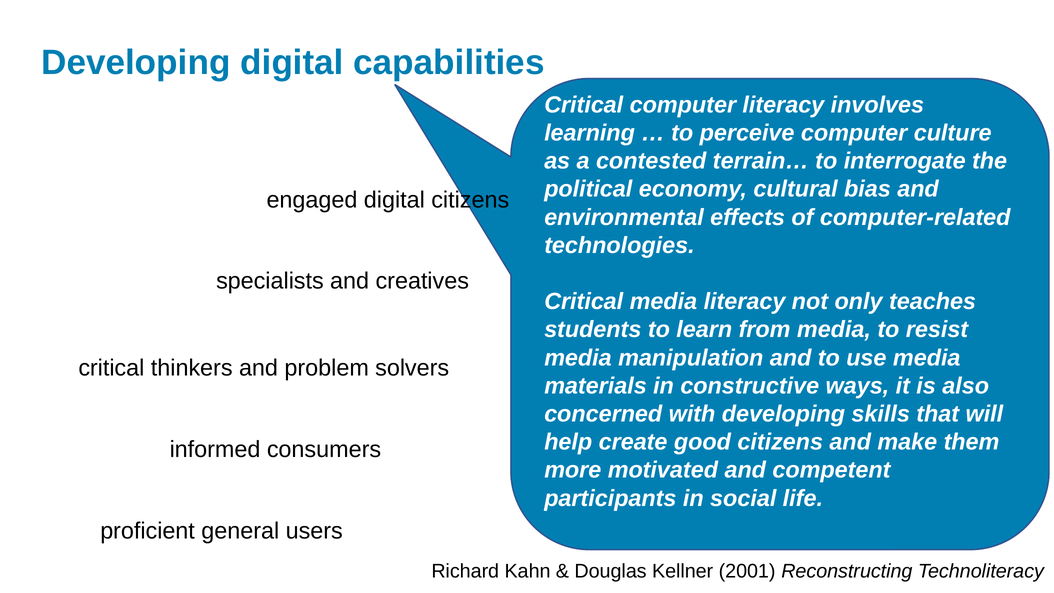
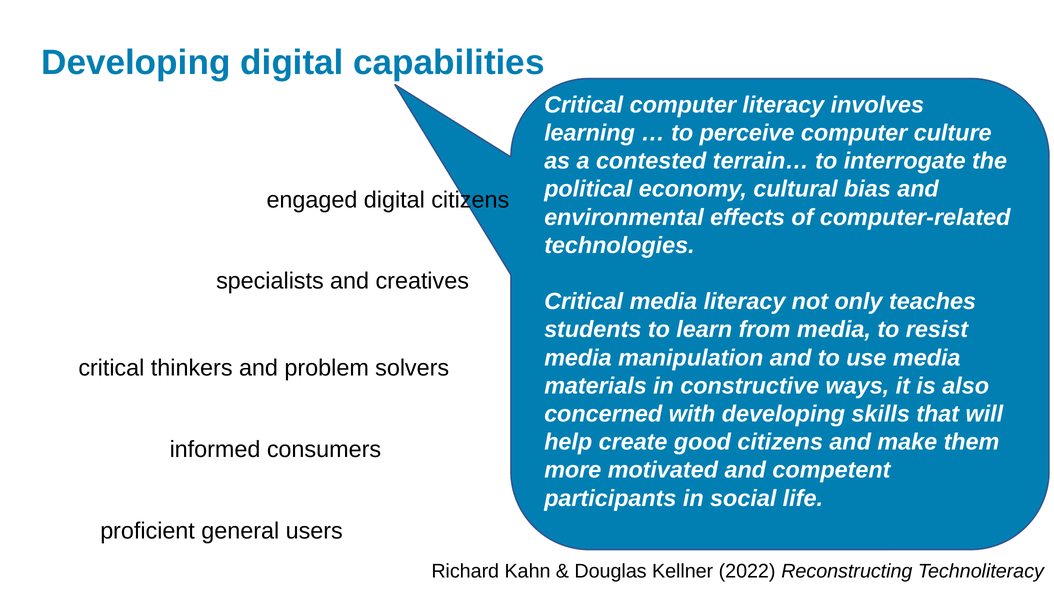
2001: 2001 -> 2022
